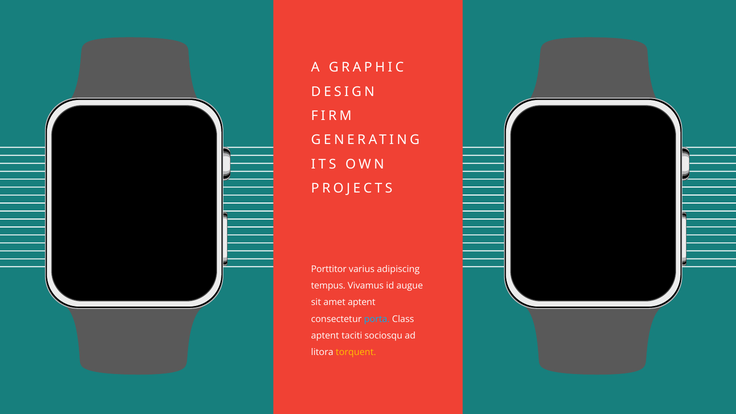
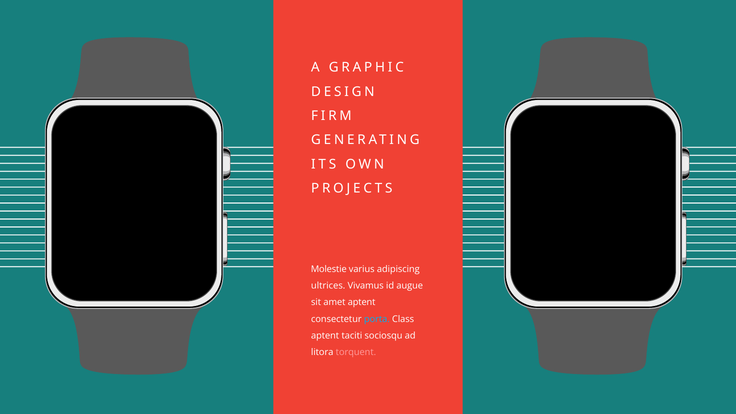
Porttitor: Porttitor -> Molestie
tempus: tempus -> ultrices
torquent colour: yellow -> pink
